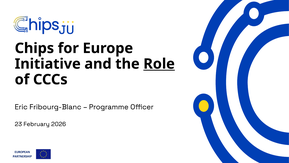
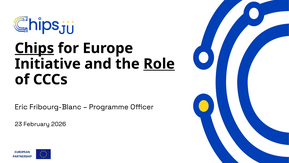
Chips underline: none -> present
